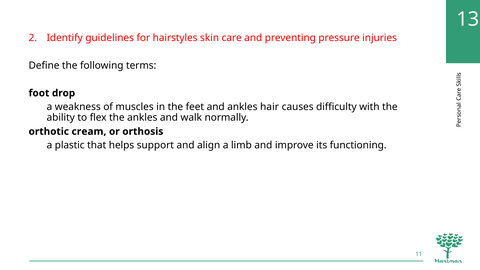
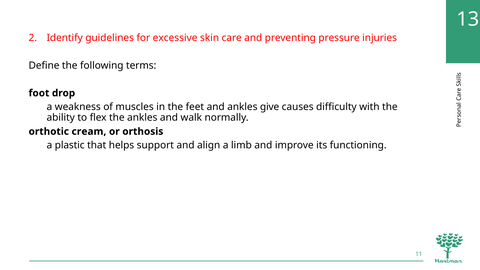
hairstyles: hairstyles -> excessive
hair: hair -> give
